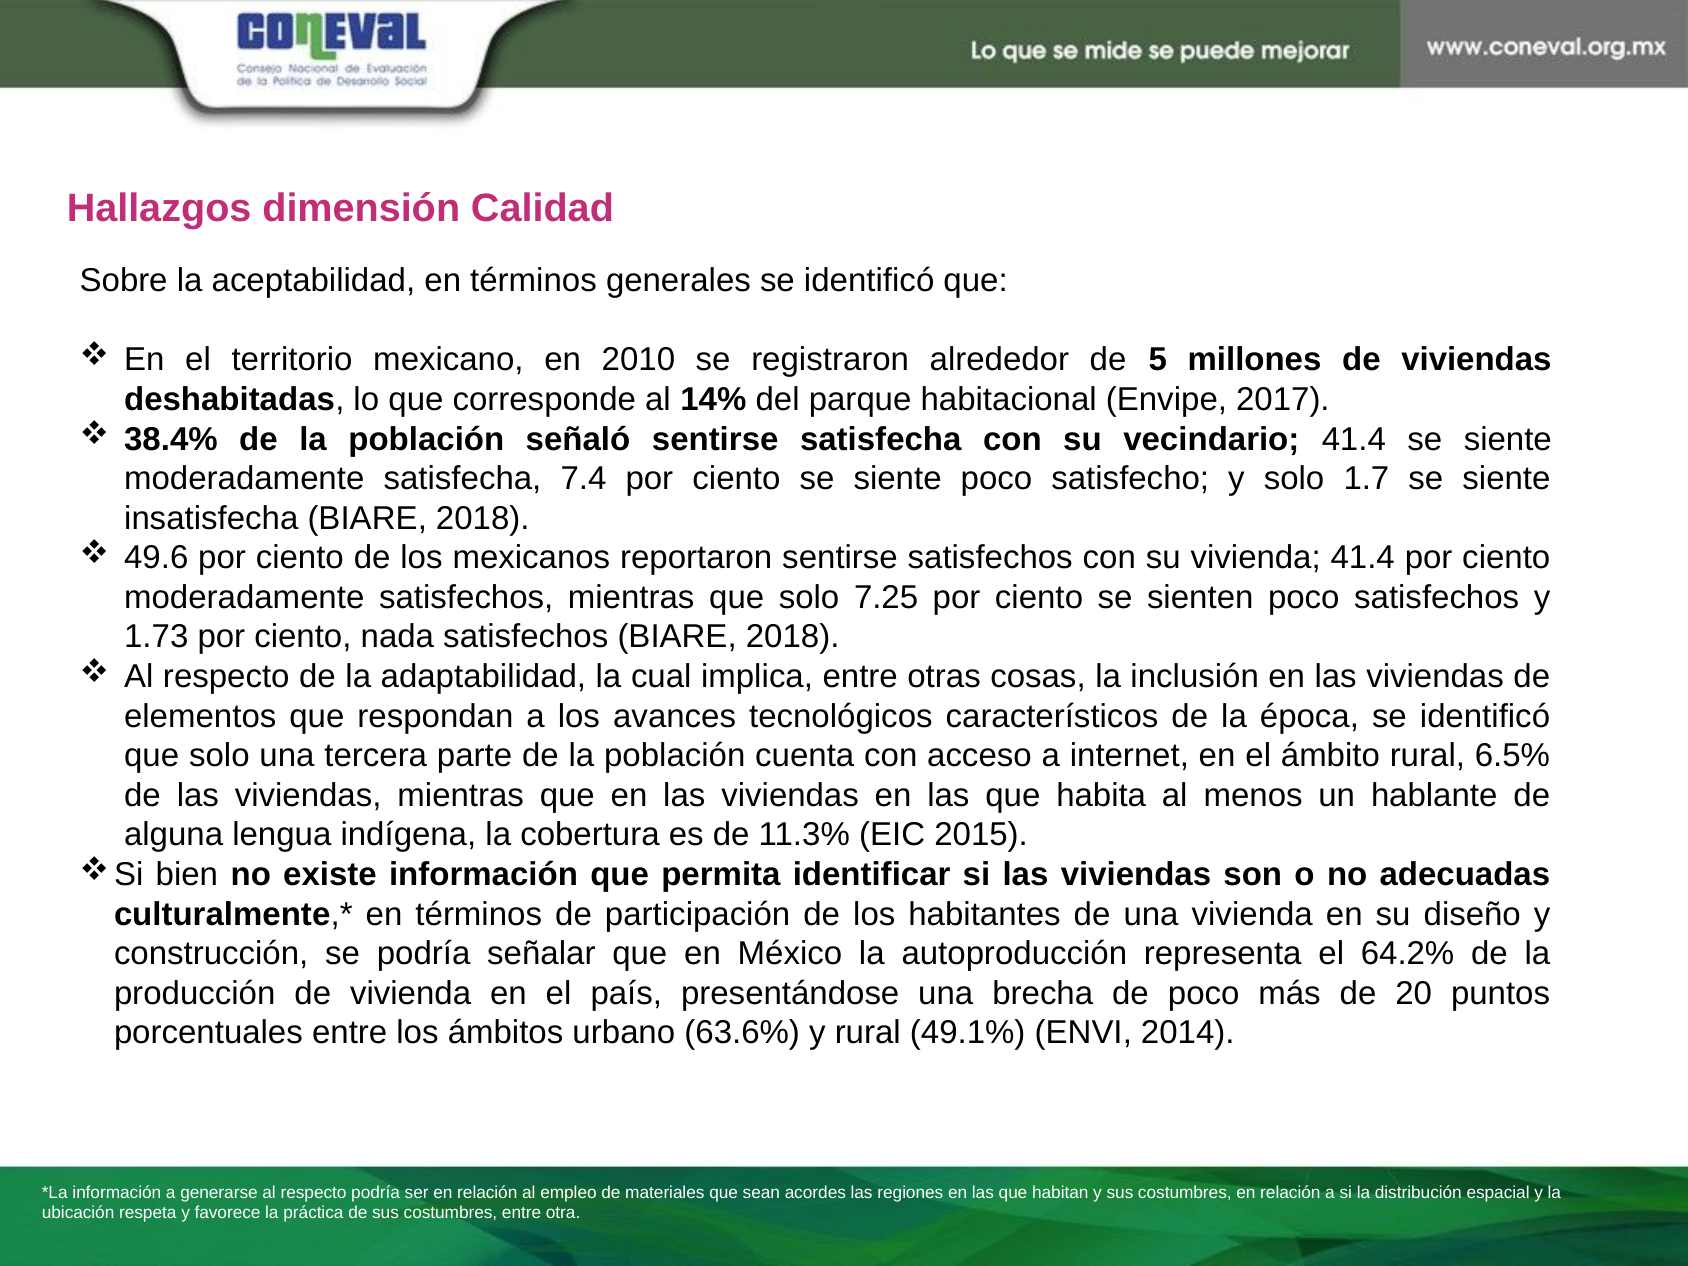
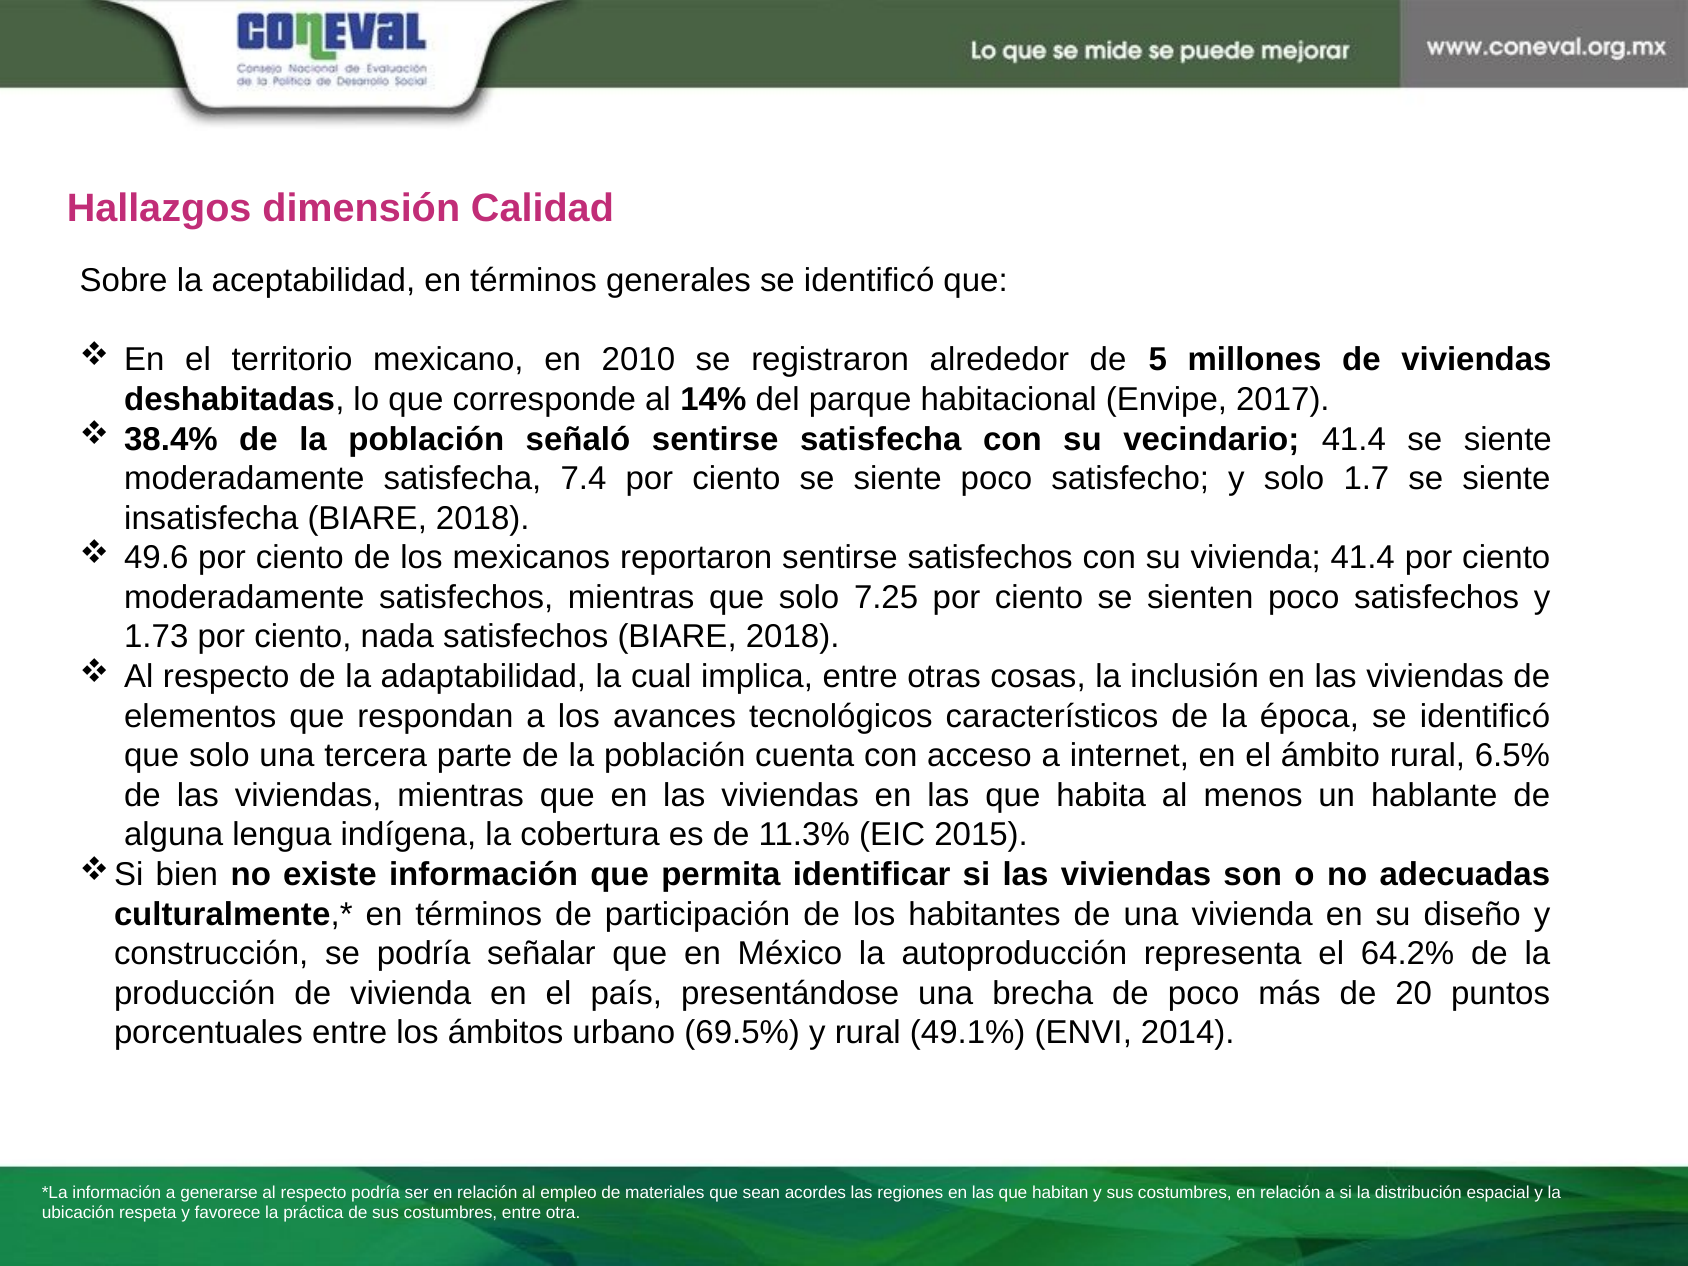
63.6%: 63.6% -> 69.5%
